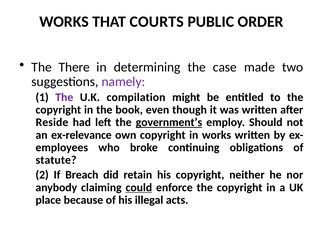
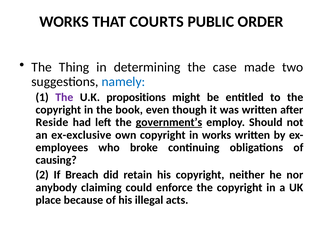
There: There -> Thing
namely colour: purple -> blue
compilation: compilation -> propositions
ex-relevance: ex-relevance -> ex-exclusive
statute: statute -> causing
could underline: present -> none
